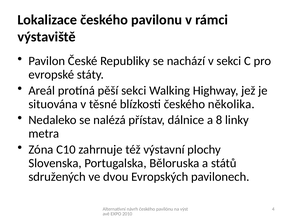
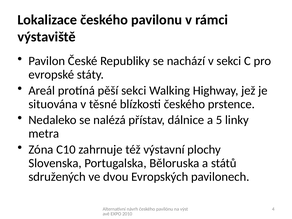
několika: několika -> prstence
8: 8 -> 5
